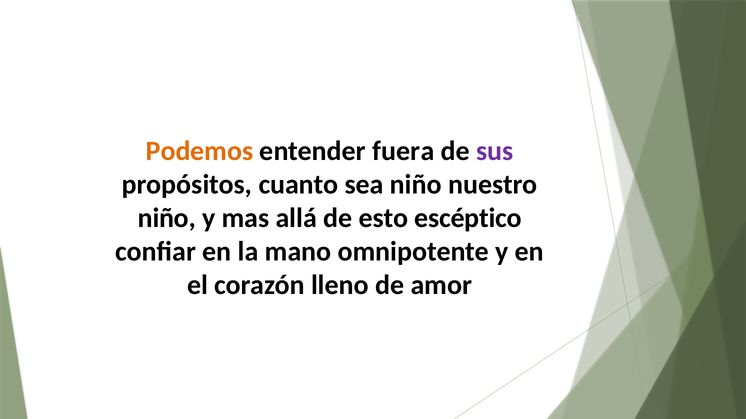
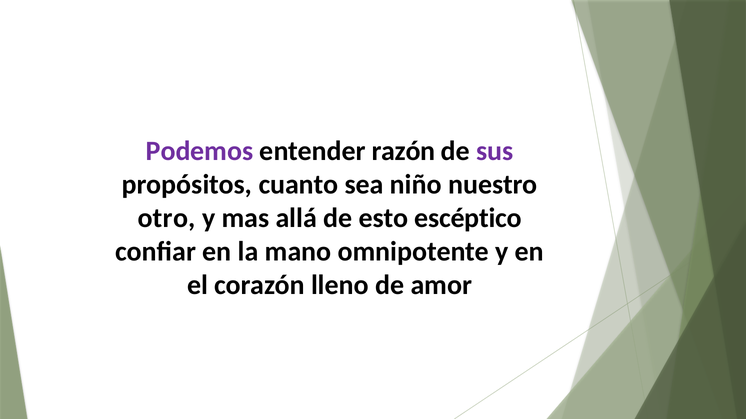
Podemos colour: orange -> purple
fuera: fuera -> razón
niño at (167, 218): niño -> otro
